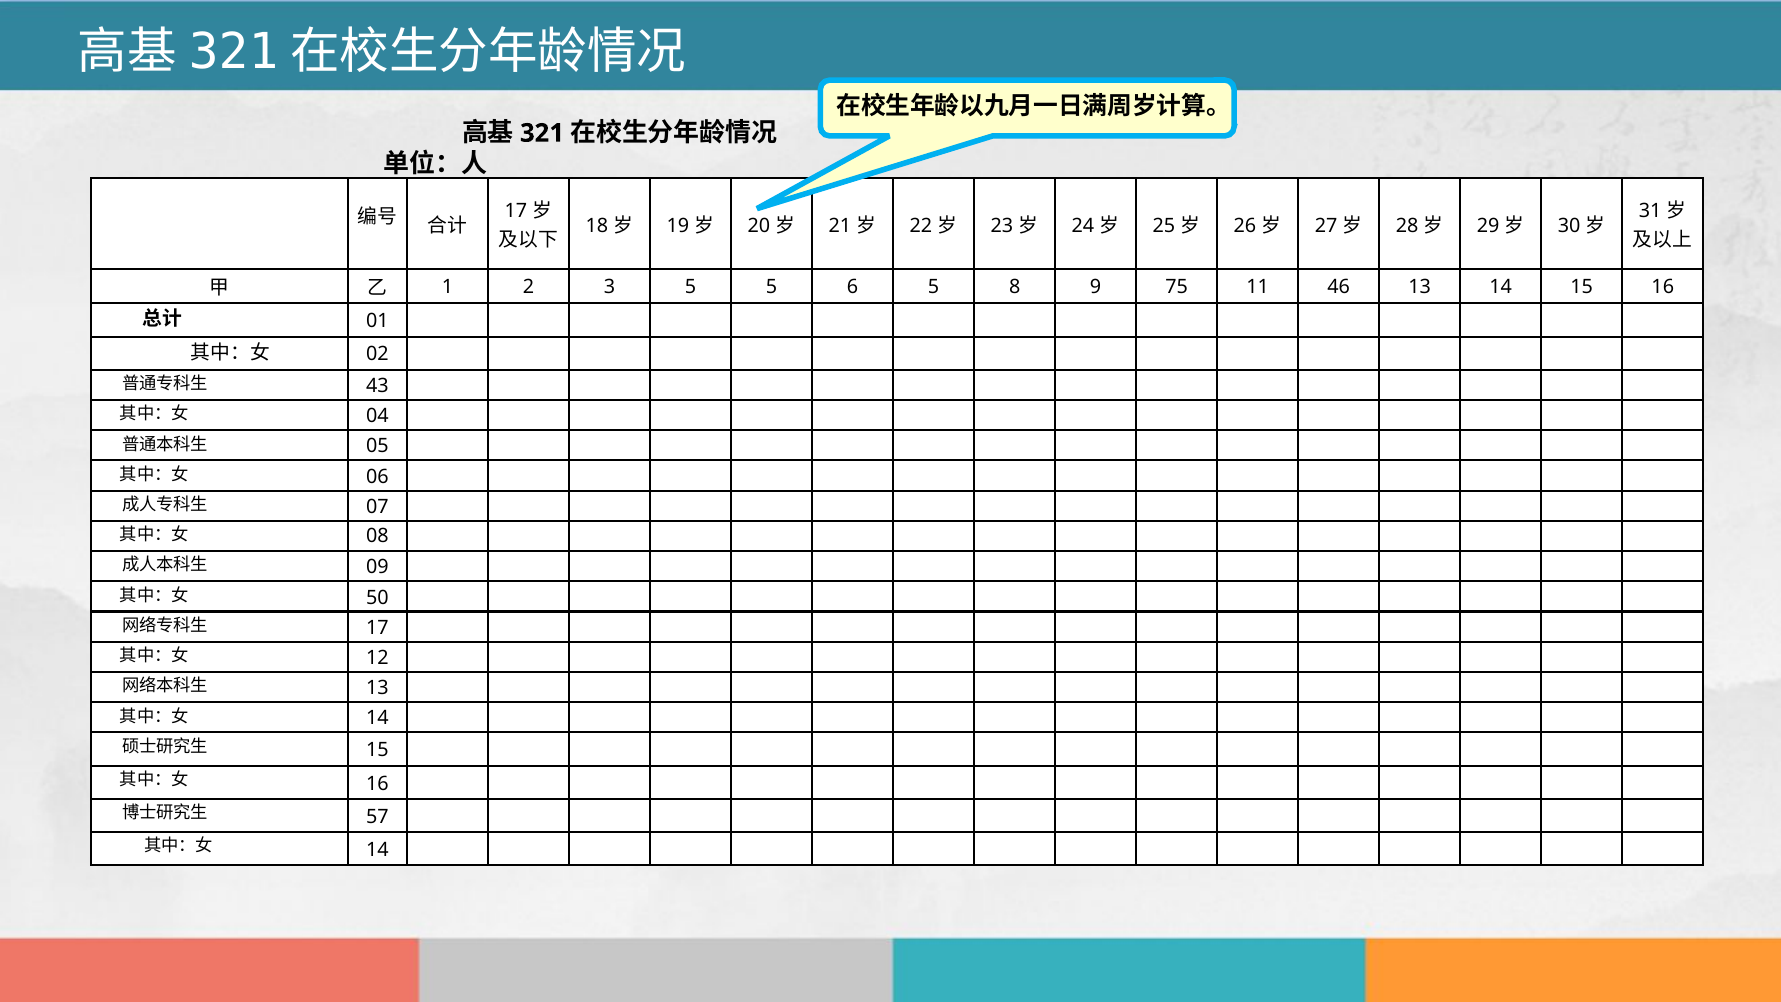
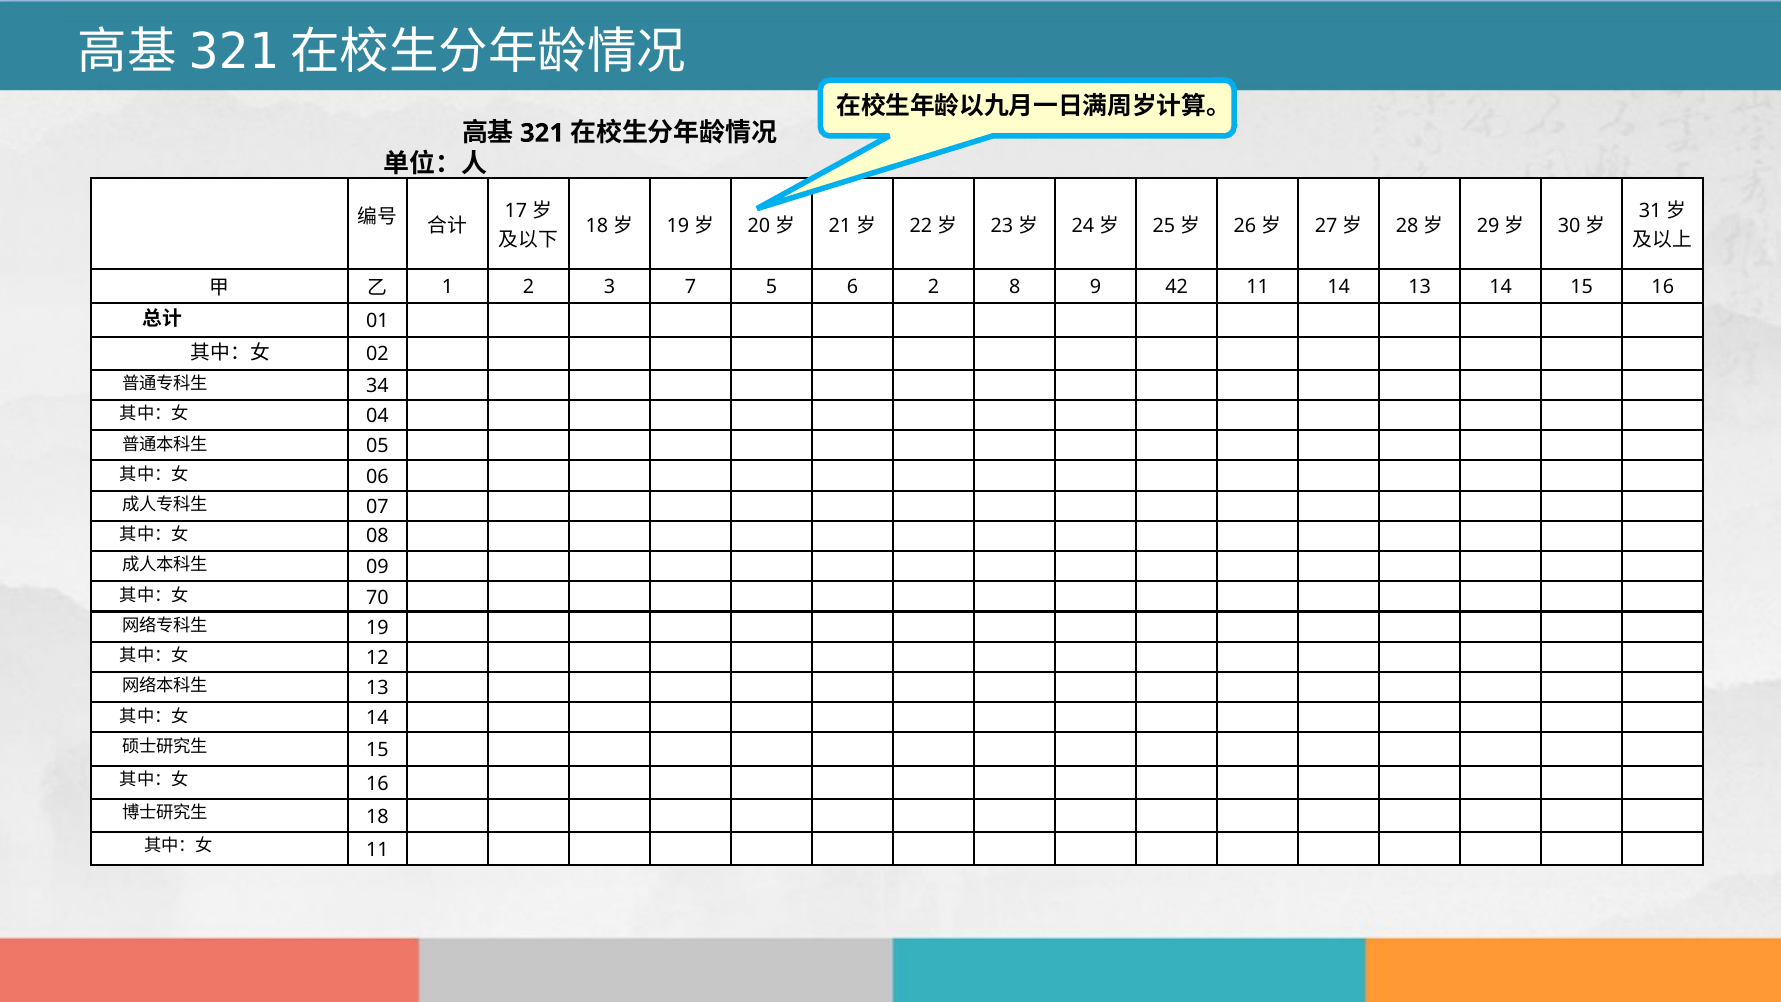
3 5: 5 -> 7
6 5: 5 -> 2
75: 75 -> 42
11 46: 46 -> 14
43: 43 -> 34
50: 50 -> 70
17 at (377, 628): 17 -> 19
57 at (377, 817): 57 -> 18
14 at (377, 850): 14 -> 11
